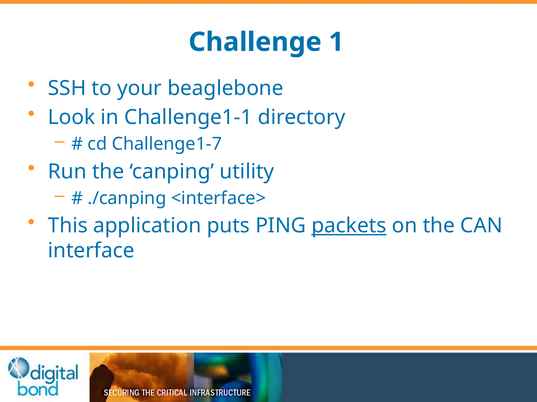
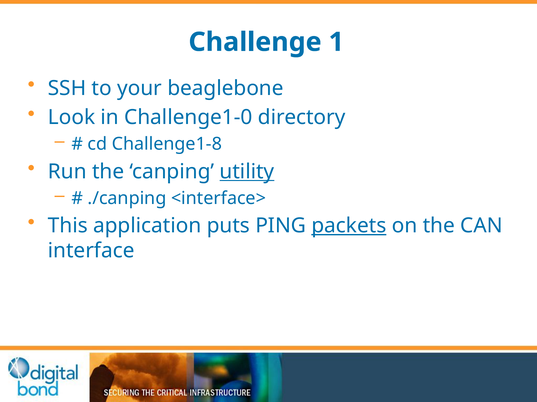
Challenge1-1: Challenge1-1 -> Challenge1-0
Challenge1-7: Challenge1-7 -> Challenge1-8
utility underline: none -> present
